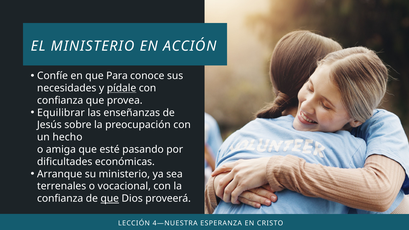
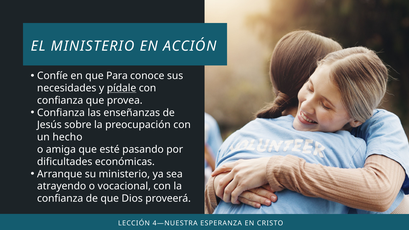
Equilibrar at (61, 113): Equilibrar -> Confianza
terrenales: terrenales -> atrayendo
que at (110, 199) underline: present -> none
